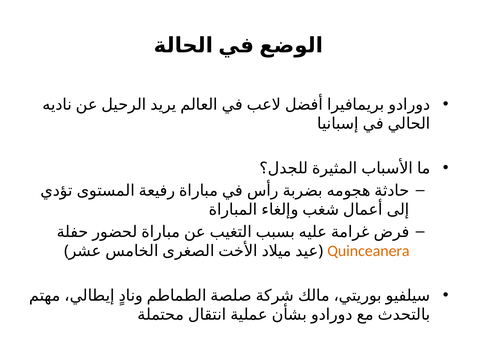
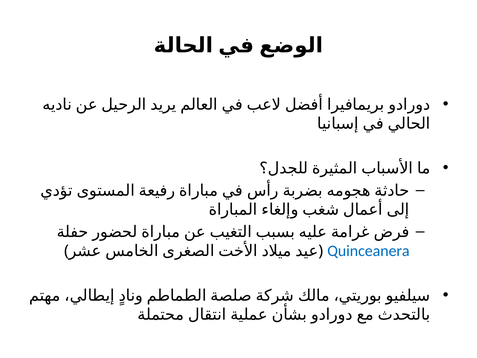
Quinceanera colour: orange -> blue
